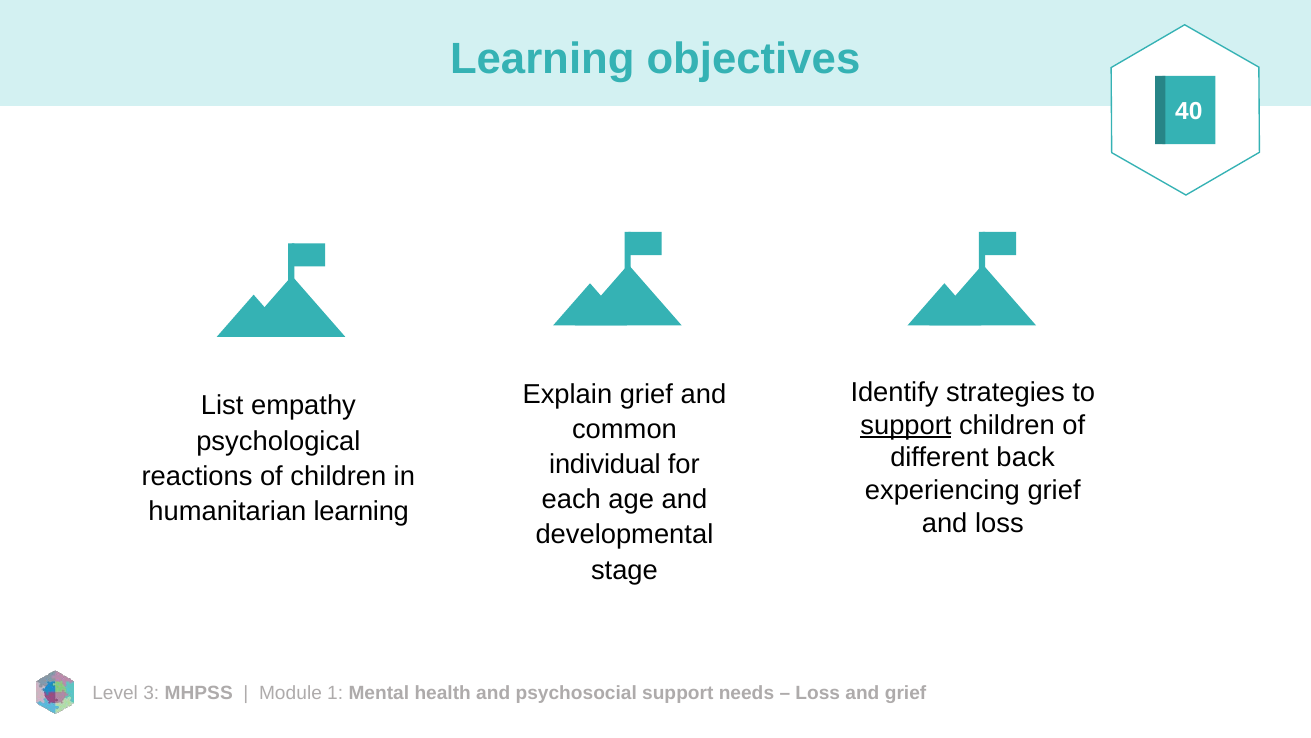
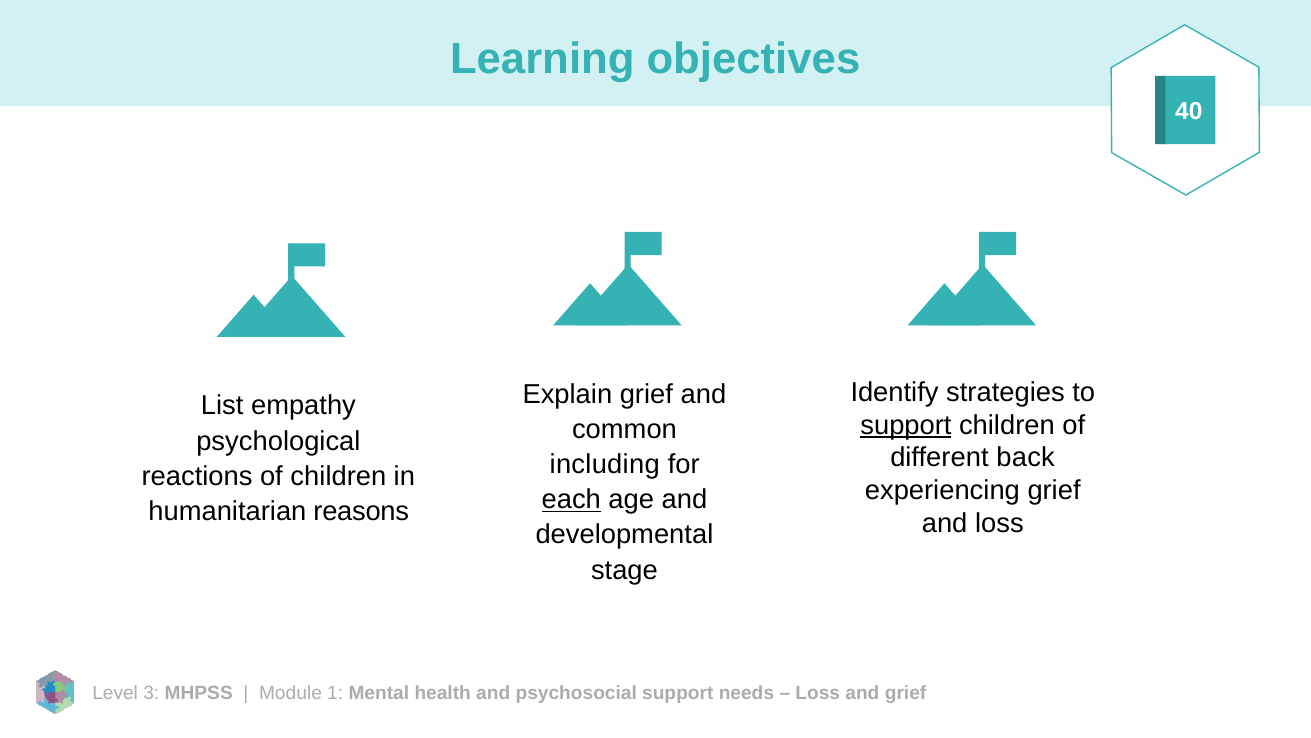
individual: individual -> including
each underline: none -> present
humanitarian learning: learning -> reasons
